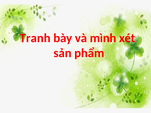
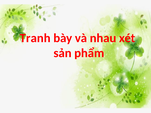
mình: mình -> nhau
